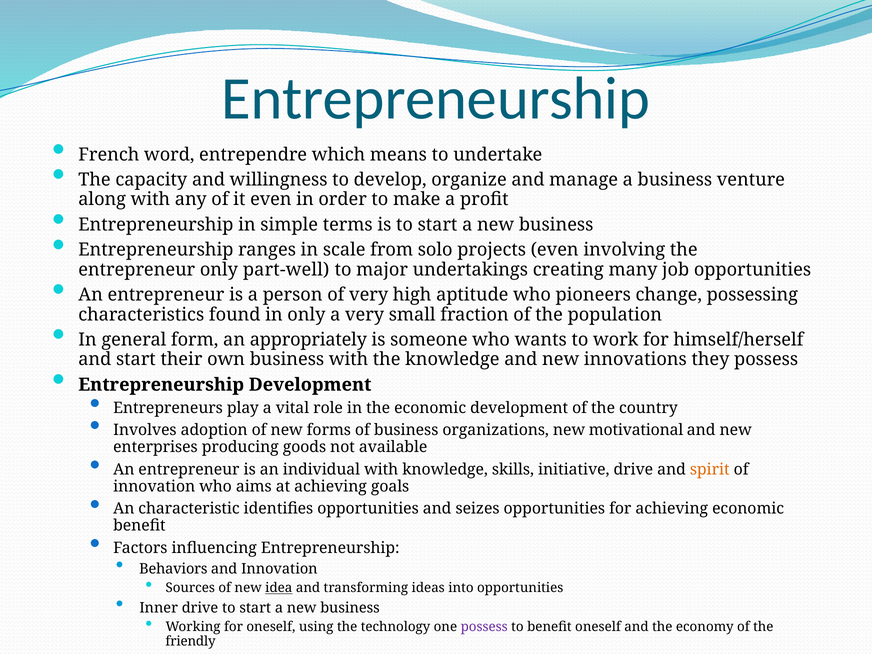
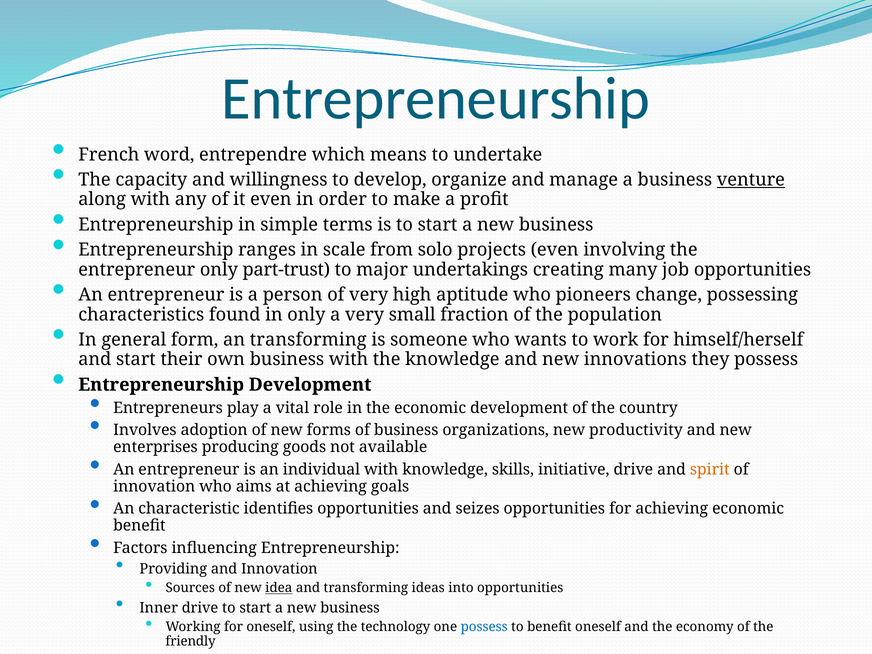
venture underline: none -> present
part-well: part-well -> part-trust
an appropriately: appropriately -> transforming
motivational: motivational -> productivity
Behaviors: Behaviors -> Providing
possess at (484, 627) colour: purple -> blue
